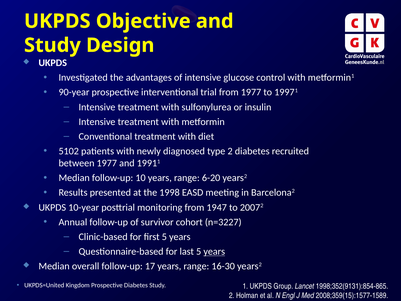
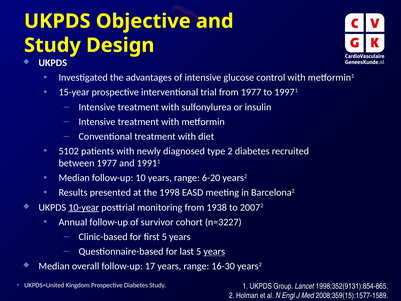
90-year: 90-year -> 15-year
10-year underline: none -> present
1947: 1947 -> 1938
